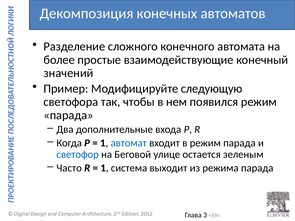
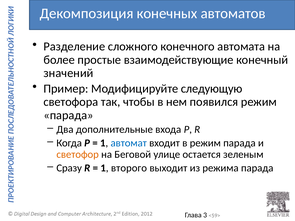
светофор colour: blue -> orange
Часто: Часто -> Сразу
система: система -> второго
